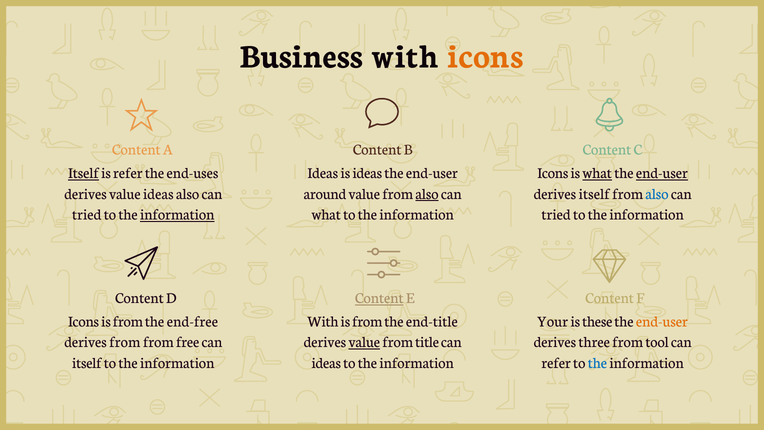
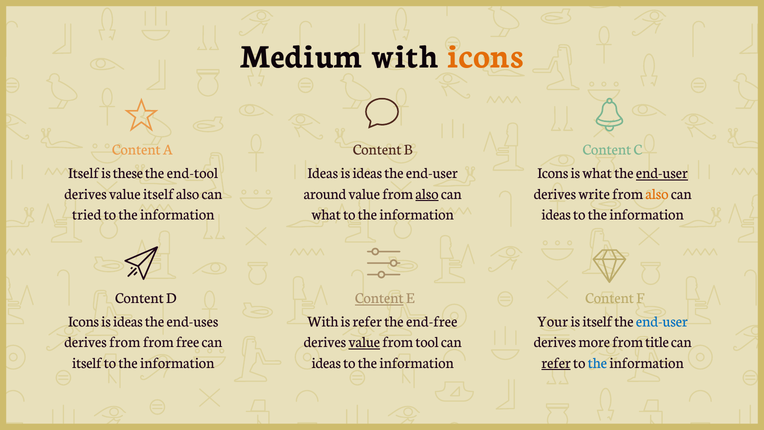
Business: Business -> Medium
Itself at (83, 173) underline: present -> none
is refer: refer -> these
end-uses: end-uses -> end-tool
what at (597, 173) underline: present -> none
value ideas: ideas -> itself
derives itself: itself -> write
also at (657, 194) colour: blue -> orange
information at (177, 214) underline: present -> none
tried at (556, 214): tried -> ideas
from at (128, 321): from -> ideas
end-free: end-free -> end-uses
from at (367, 321): from -> refer
end-title: end-title -> end-free
is these: these -> itself
end-user at (662, 321) colour: orange -> blue
title: title -> tool
three: three -> more
tool: tool -> title
refer at (556, 363) underline: none -> present
